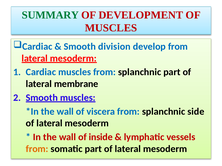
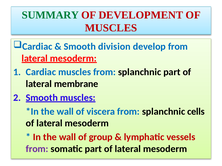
side: side -> cells
inside: inside -> group
from at (37, 149) colour: orange -> purple
